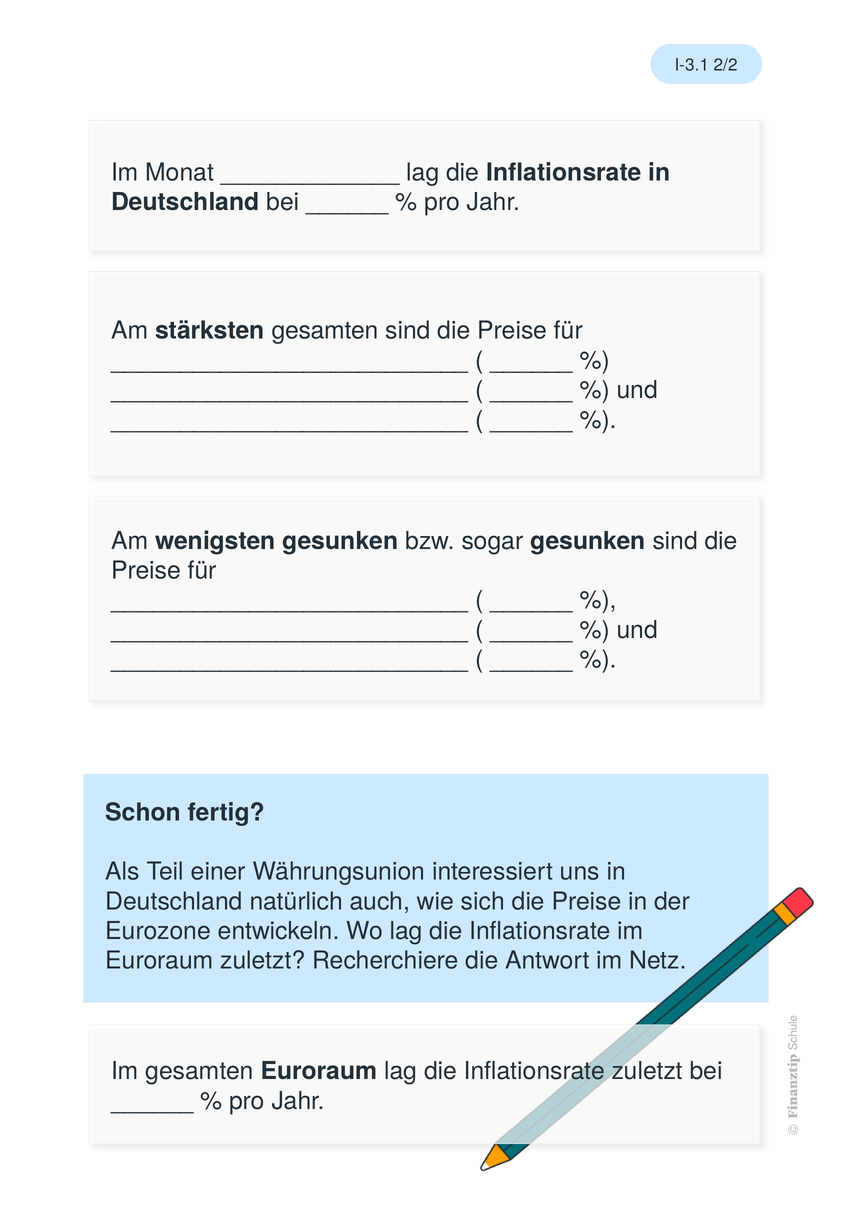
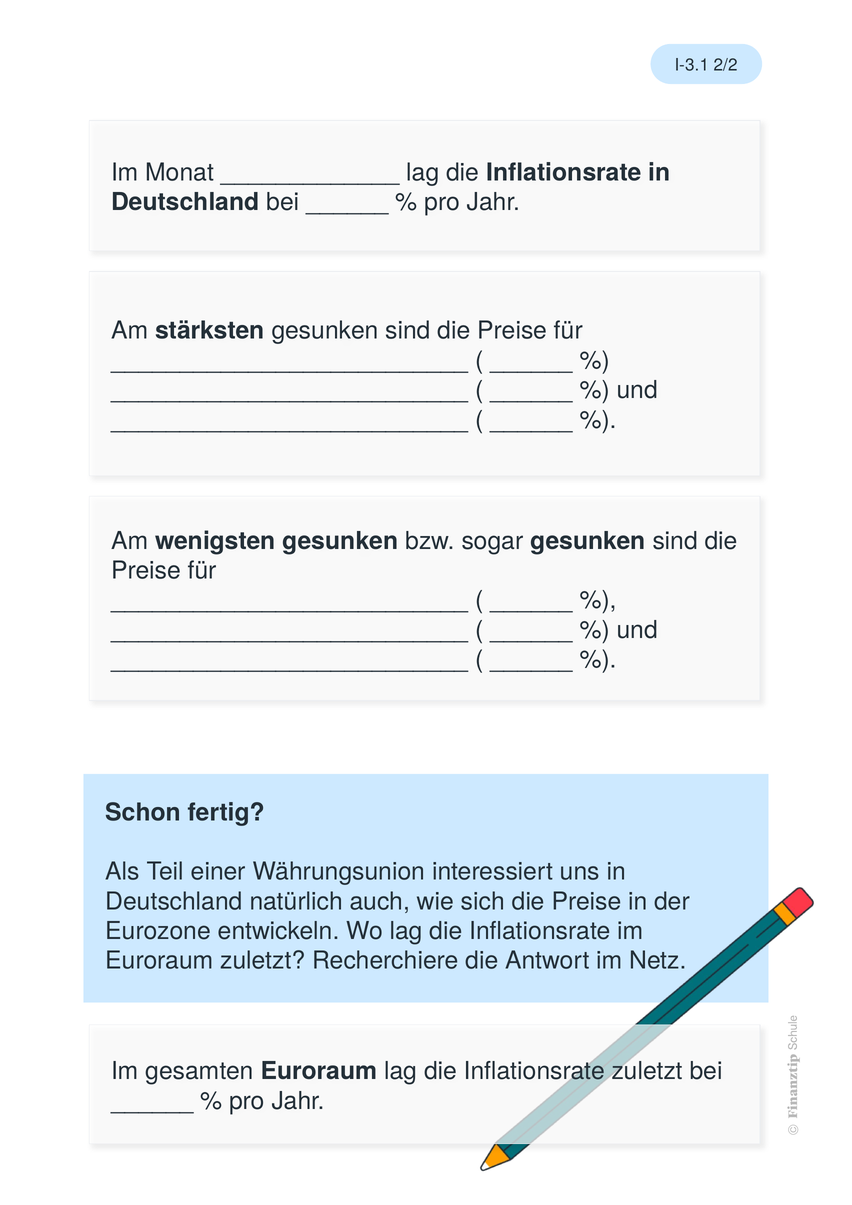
stärksten gesamten: gesamten -> gesunken
